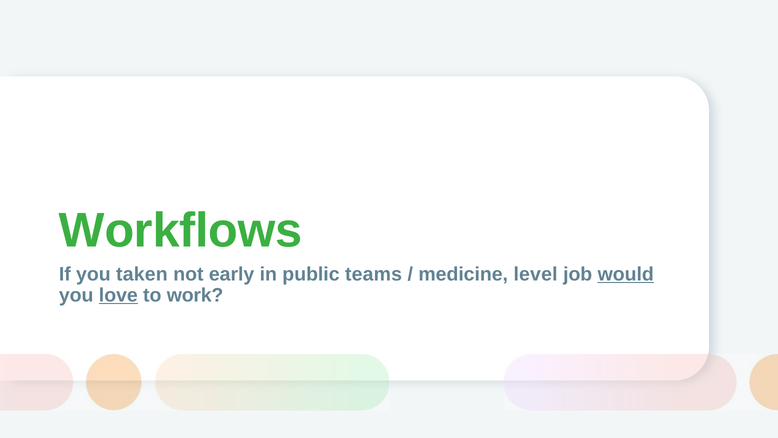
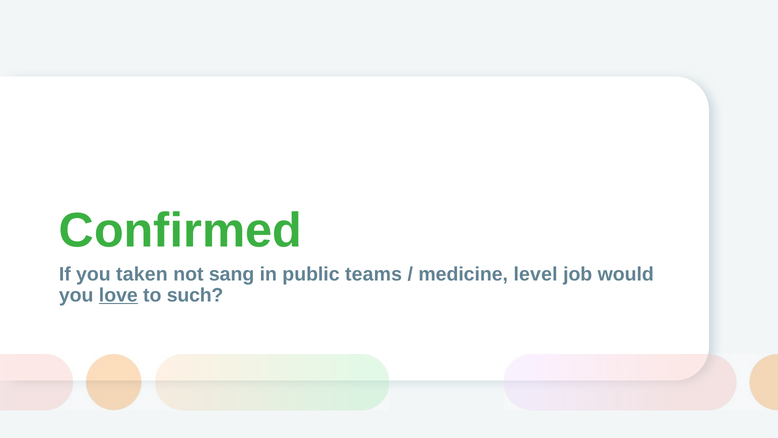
Workflows: Workflows -> Confirmed
early: early -> sang
would underline: present -> none
work: work -> such
